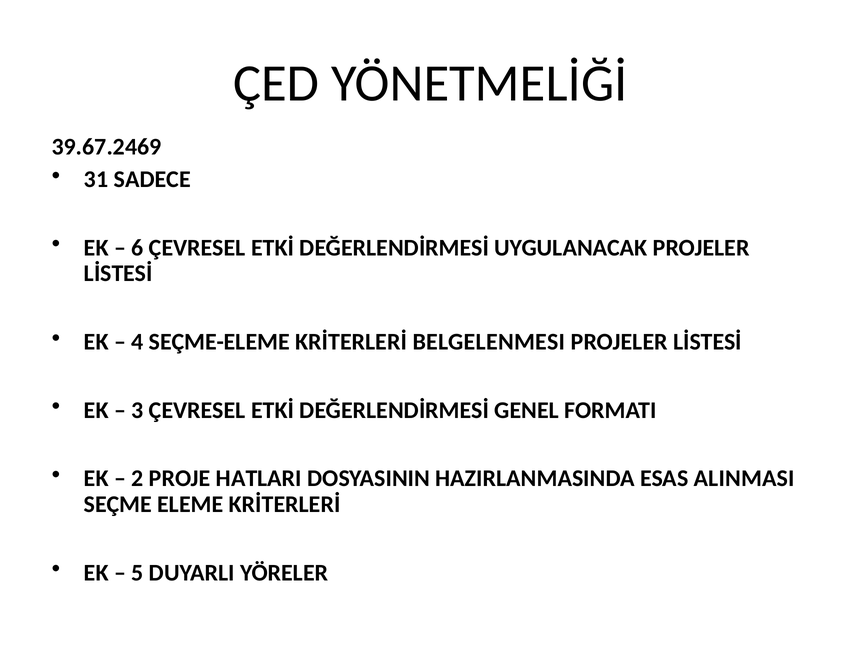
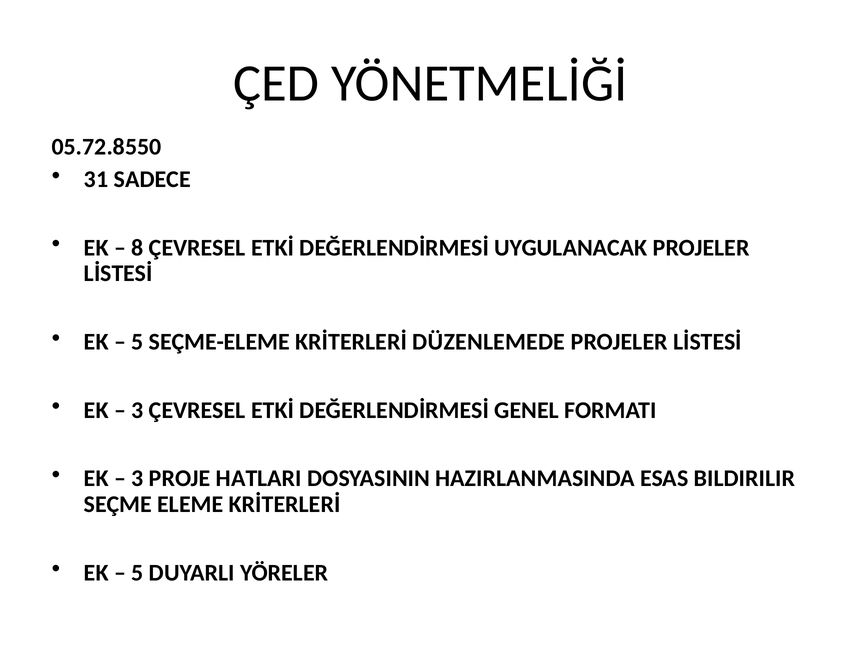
39.67.2469: 39.67.2469 -> 05.72.8550
6: 6 -> 8
4 at (137, 342): 4 -> 5
BELGELENMESI: BELGELENMESI -> DÜZENLEMEDE
2 at (137, 478): 2 -> 3
ALINMASI: ALINMASI -> BILDIRILIR
